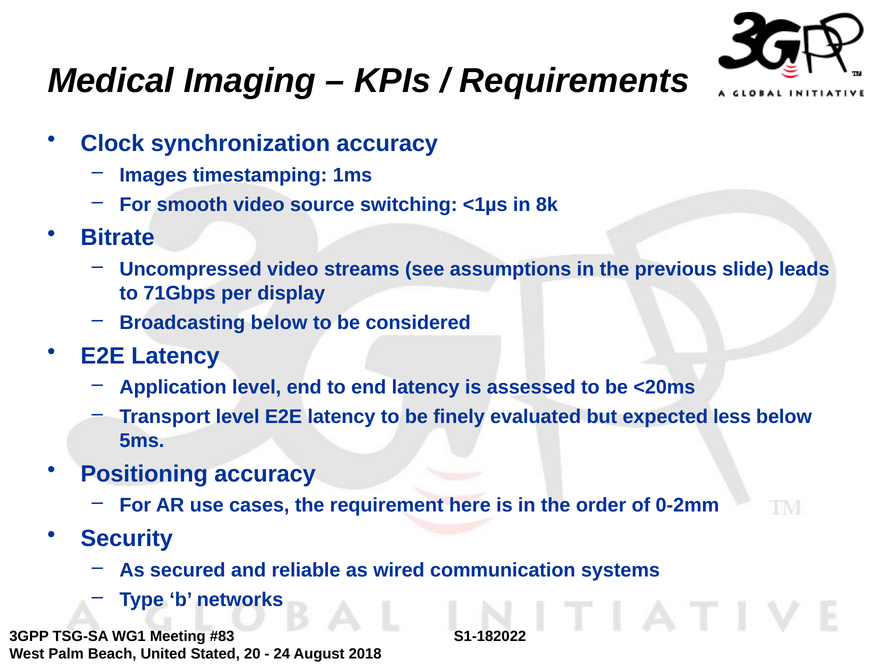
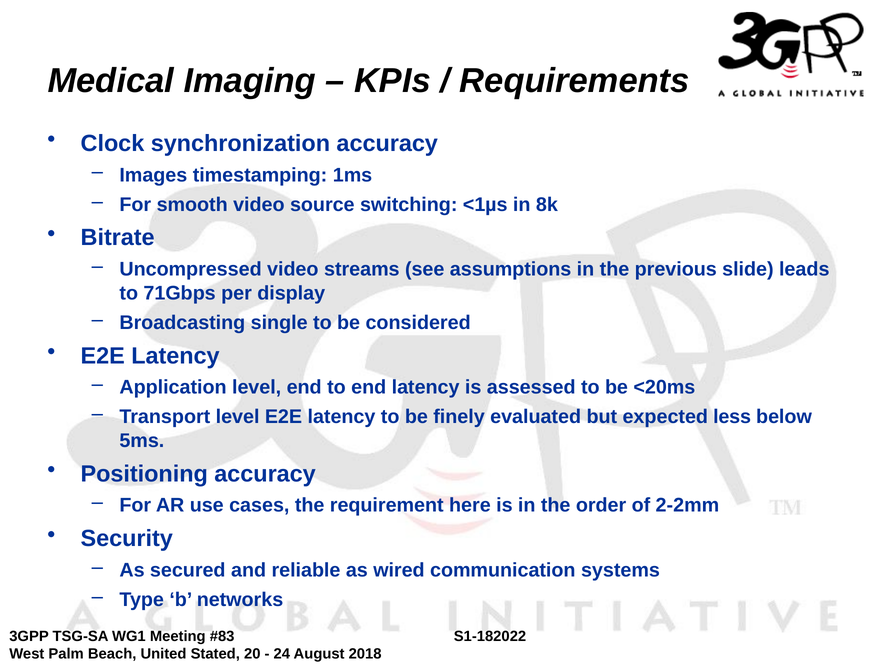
Broadcasting below: below -> single
0-2mm: 0-2mm -> 2-2mm
